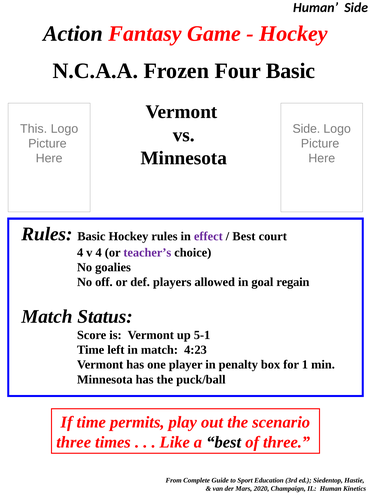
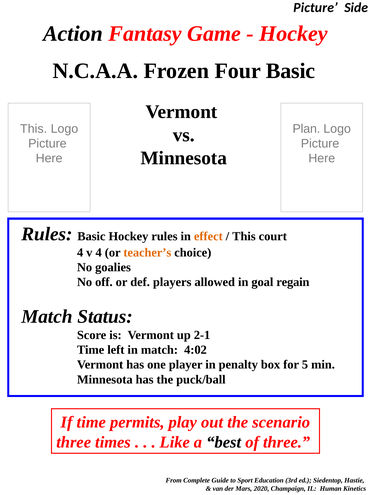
Human at (316, 8): Human -> Picture
Side at (306, 129): Side -> Plan
effect colour: purple -> orange
Best at (244, 236): Best -> This
teacher’s colour: purple -> orange
5-1: 5-1 -> 2-1
4:23: 4:23 -> 4:02
1: 1 -> 5
